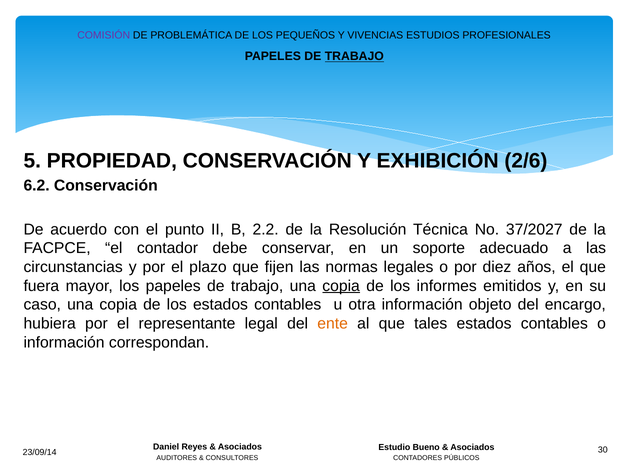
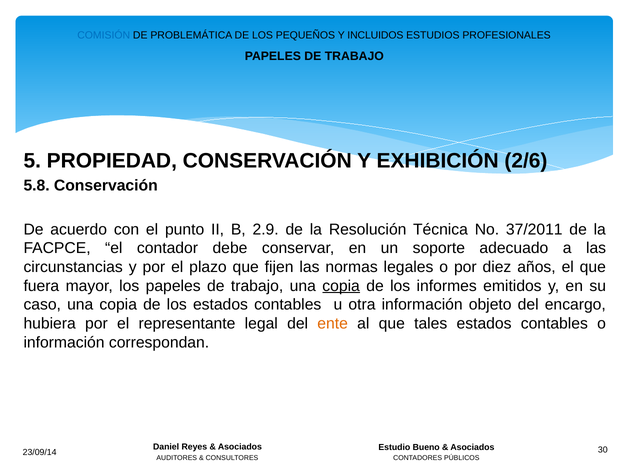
COMISIÓN colour: purple -> blue
VIVENCIAS: VIVENCIAS -> INCLUIDOS
TRABAJO at (354, 56) underline: present -> none
6.2: 6.2 -> 5.8
2.2: 2.2 -> 2.9
37/2027: 37/2027 -> 37/2011
